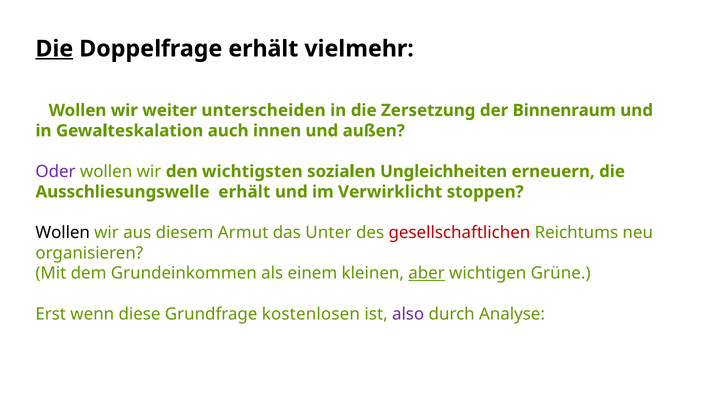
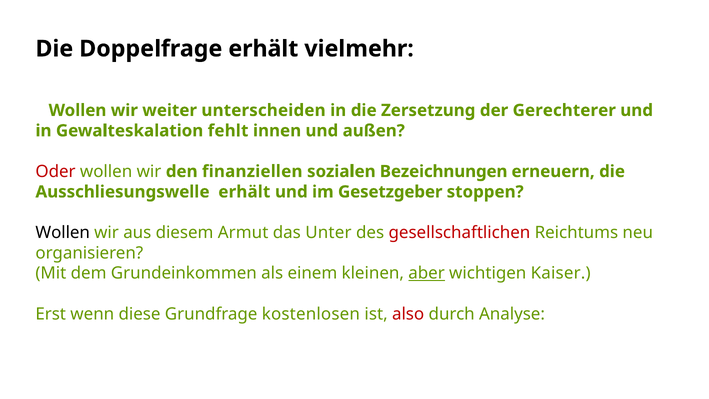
Die at (54, 49) underline: present -> none
Binnenraum: Binnenraum -> Gerechterer
auch: auch -> fehlt
Oder colour: purple -> red
wichtigsten: wichtigsten -> finanziellen
Ungleichheiten: Ungleichheiten -> Bezeichnungen
Verwirklicht: Verwirklicht -> Gesetzgeber
Grüne: Grüne -> Kaiser
also colour: purple -> red
